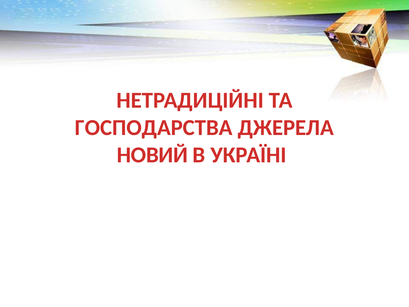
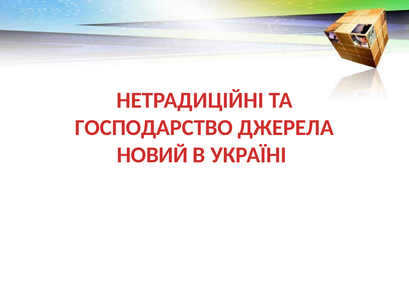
ГОСПОДАРСТВА: ГОСПОДАРСТВА -> ГОСПОДАРСТВО
